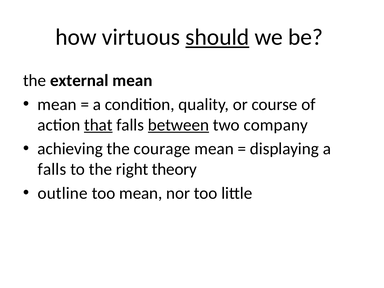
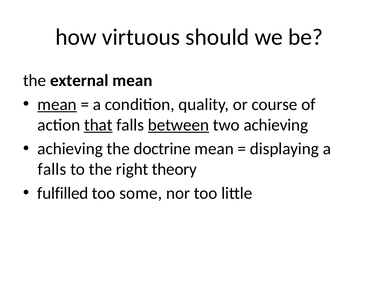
should underline: present -> none
mean at (57, 104) underline: none -> present
two company: company -> achieving
courage: courage -> doctrine
outline: outline -> fulfilled
too mean: mean -> some
